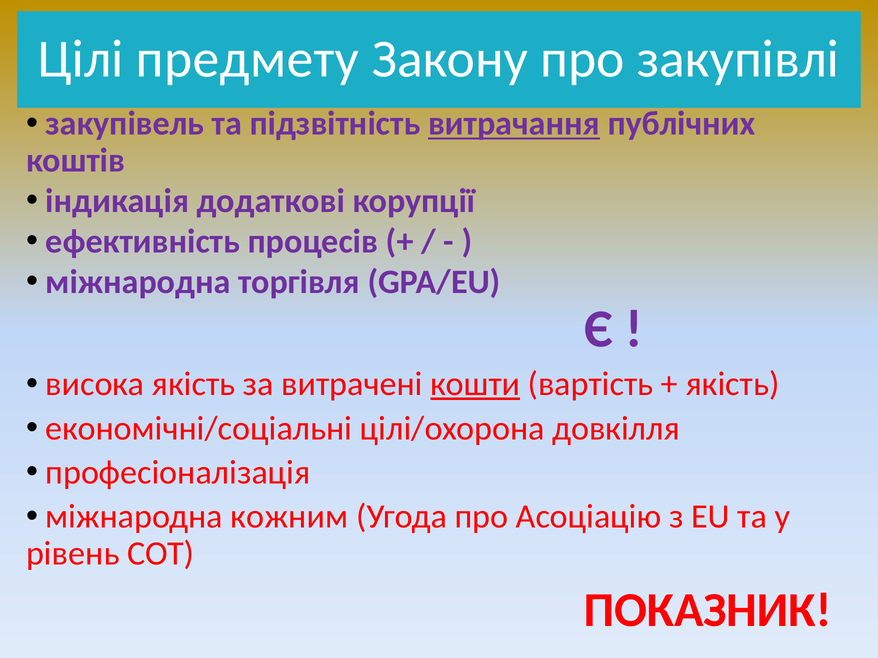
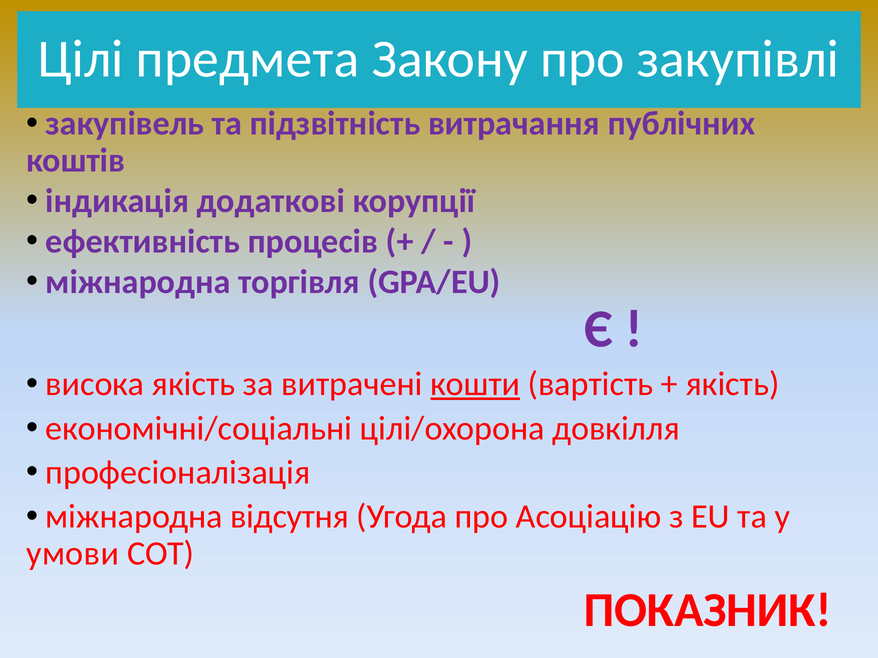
предмету: предмету -> предмета
витрачання underline: present -> none
кожним: кожним -> відсутня
рівень: рівень -> умови
